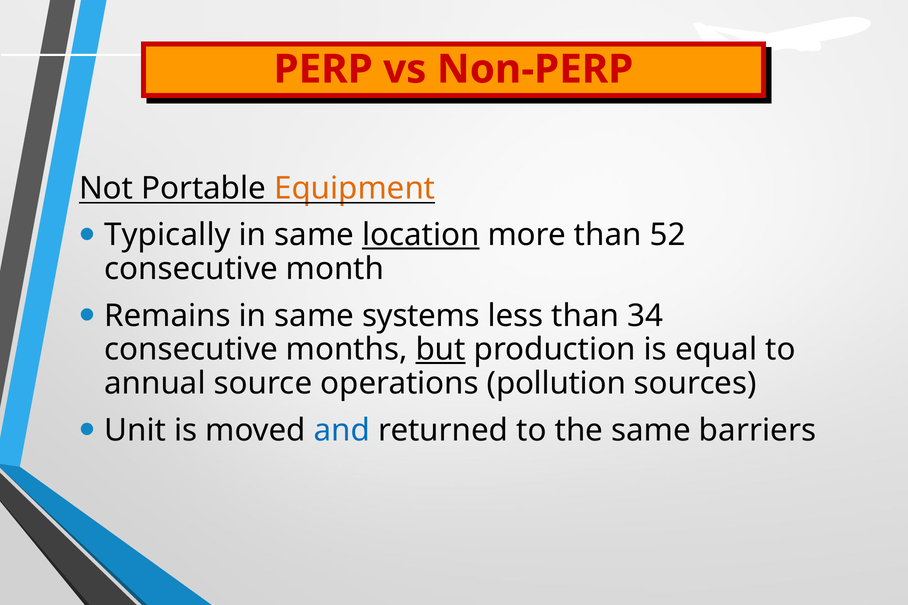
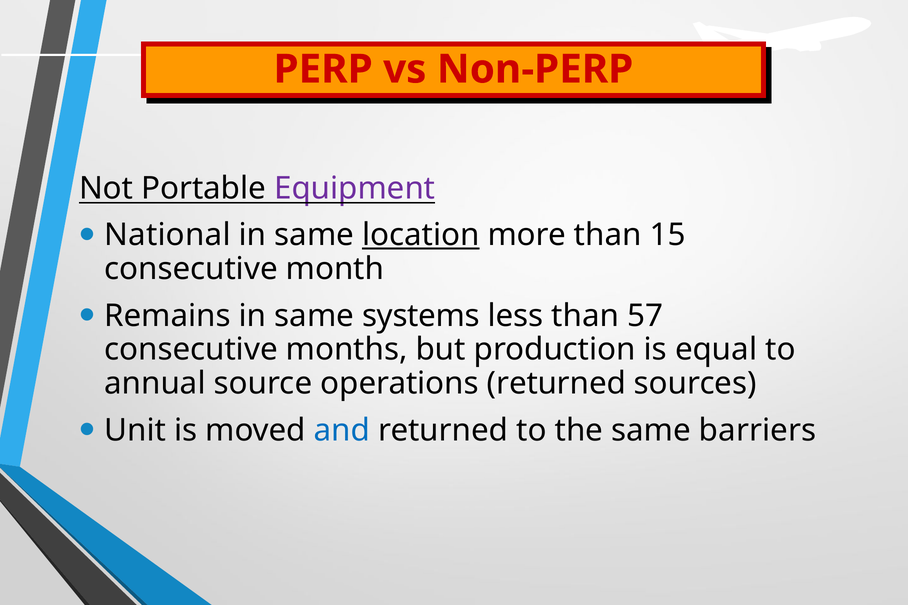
Equipment colour: orange -> purple
Typically: Typically -> National
52: 52 -> 15
34: 34 -> 57
but underline: present -> none
operations pollution: pollution -> returned
